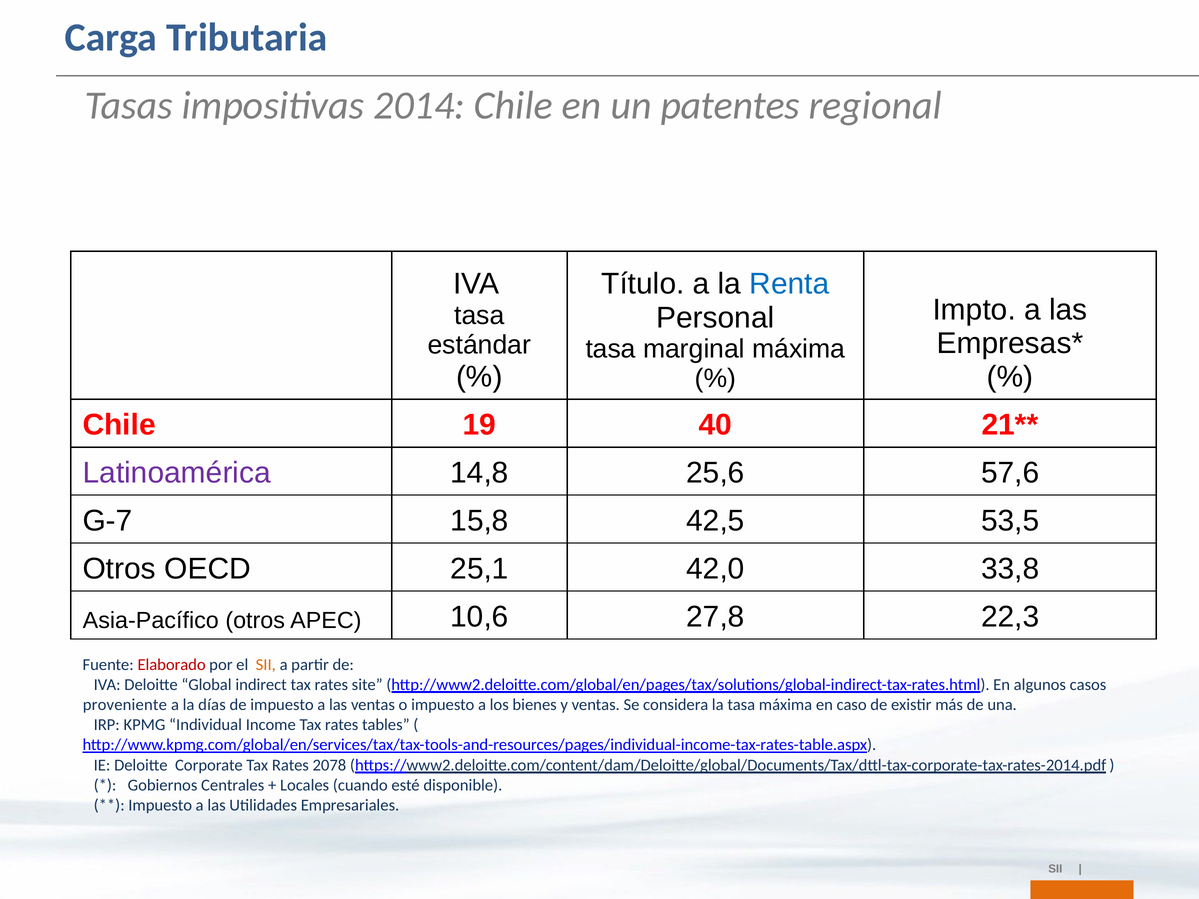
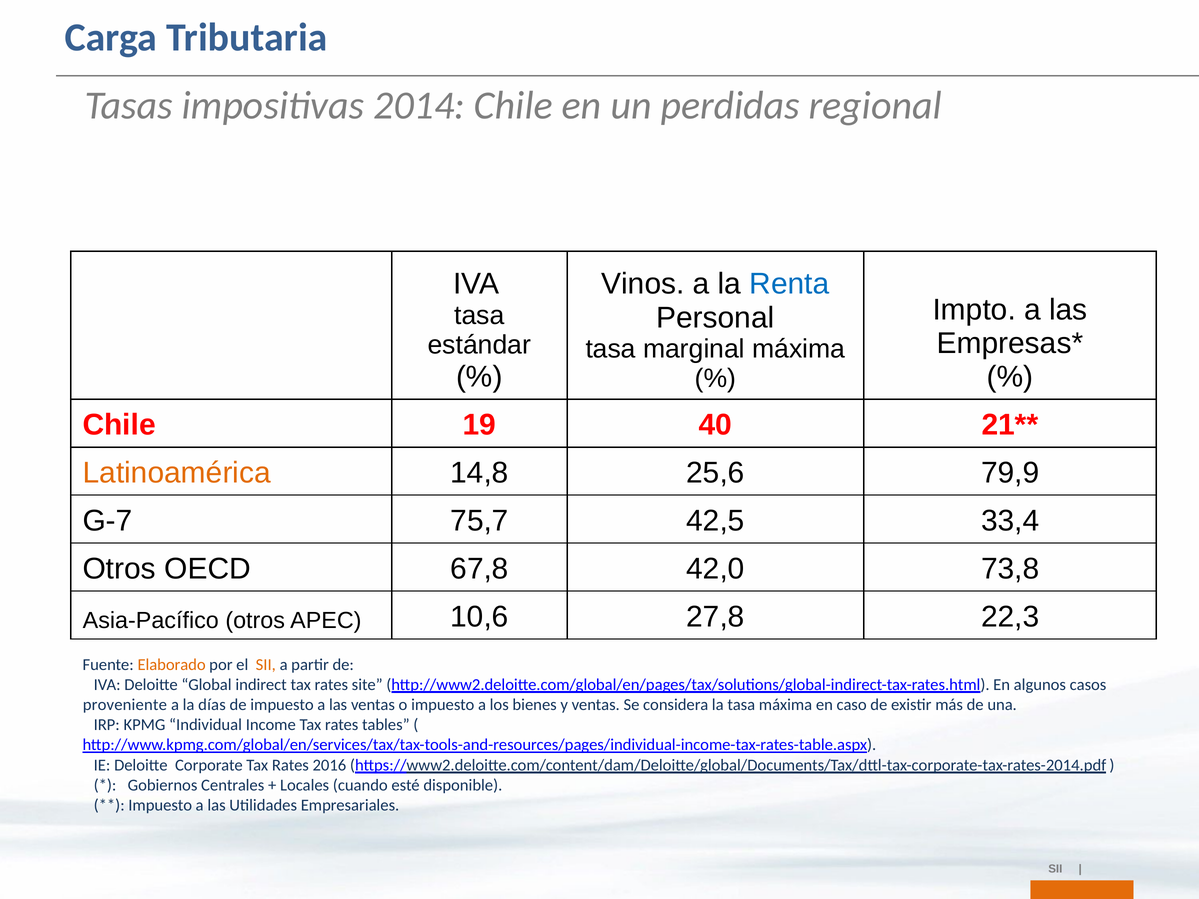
patentes: patentes -> perdidas
Título: Título -> Vinos
Latinoamérica colour: purple -> orange
57,6: 57,6 -> 79,9
15,8: 15,8 -> 75,7
53,5: 53,5 -> 33,4
25,1: 25,1 -> 67,8
33,8: 33,8 -> 73,8
Elaborado colour: red -> orange
2078: 2078 -> 2016
